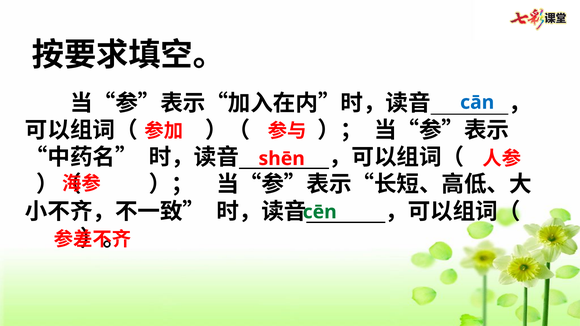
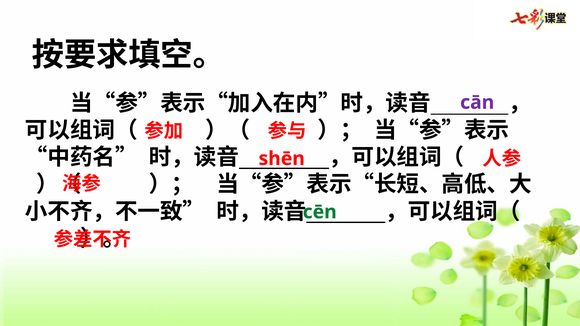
cān colour: blue -> purple
